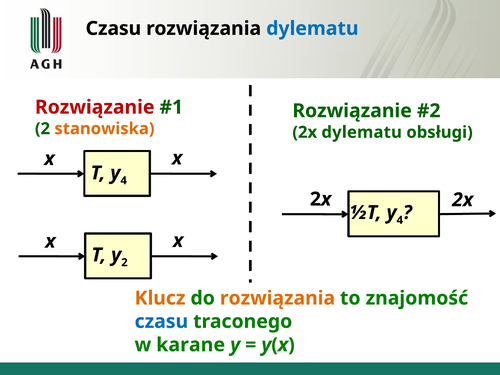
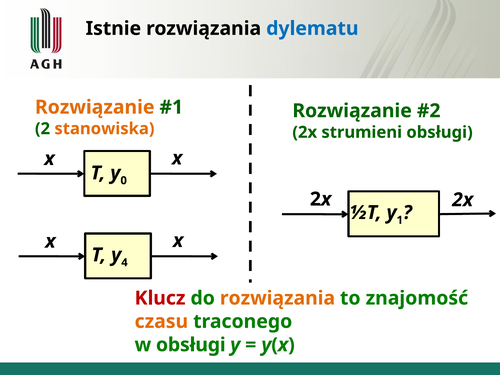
Czasu at (113, 28): Czasu -> Istnie
Rozwiązanie at (95, 107) colour: red -> orange
2x dylematu: dylematu -> strumieni
T y 4: 4 -> 0
½T y 4: 4 -> 1
y 2: 2 -> 4
Klucz colour: orange -> red
czasu at (161, 321) colour: blue -> orange
w karane: karane -> obsługi
